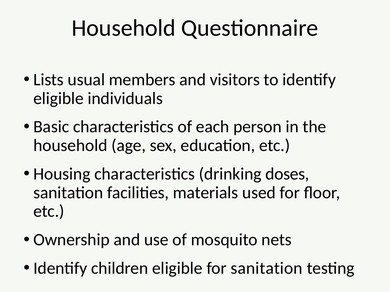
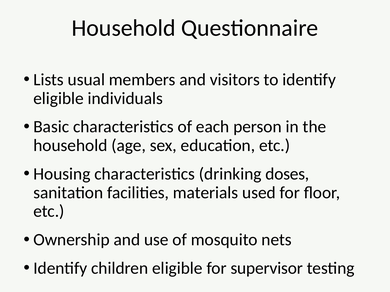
for sanitation: sanitation -> supervisor
